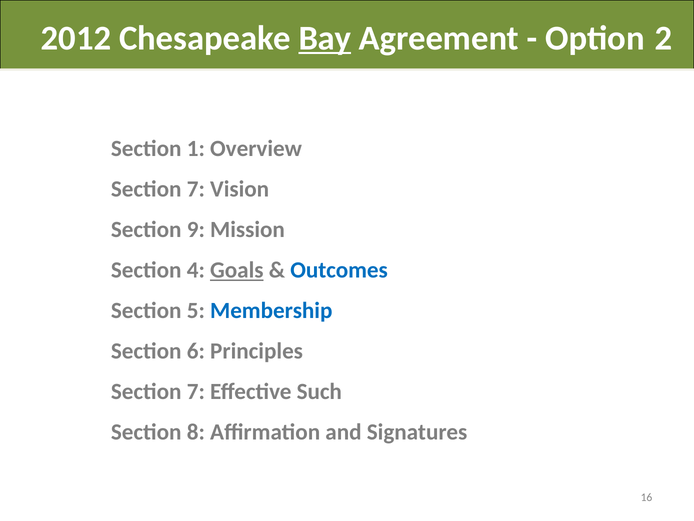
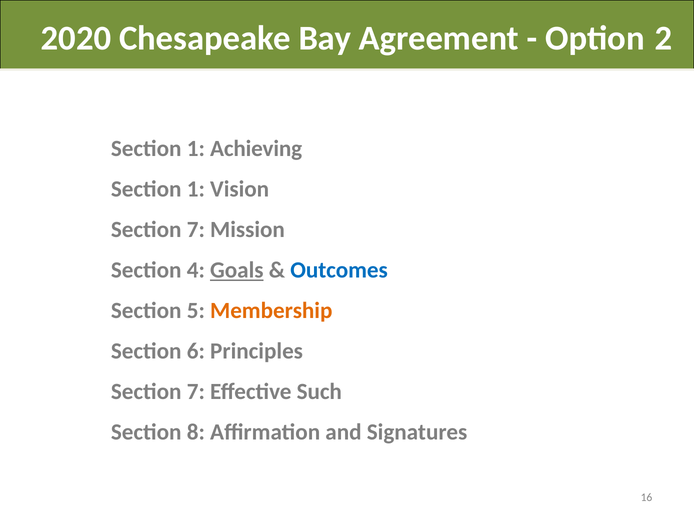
2012: 2012 -> 2020
Bay underline: present -> none
Overview: Overview -> Achieving
7 at (196, 189): 7 -> 1
9 at (196, 229): 9 -> 7
Membership colour: blue -> orange
